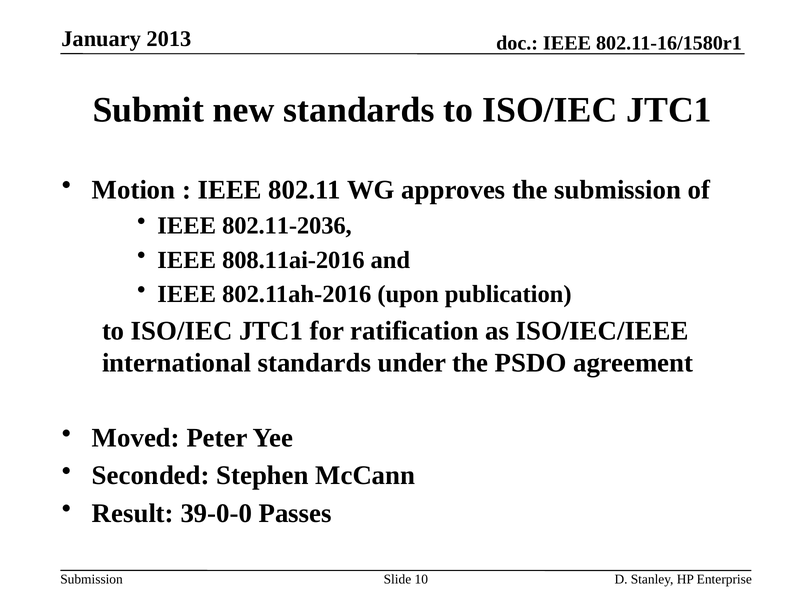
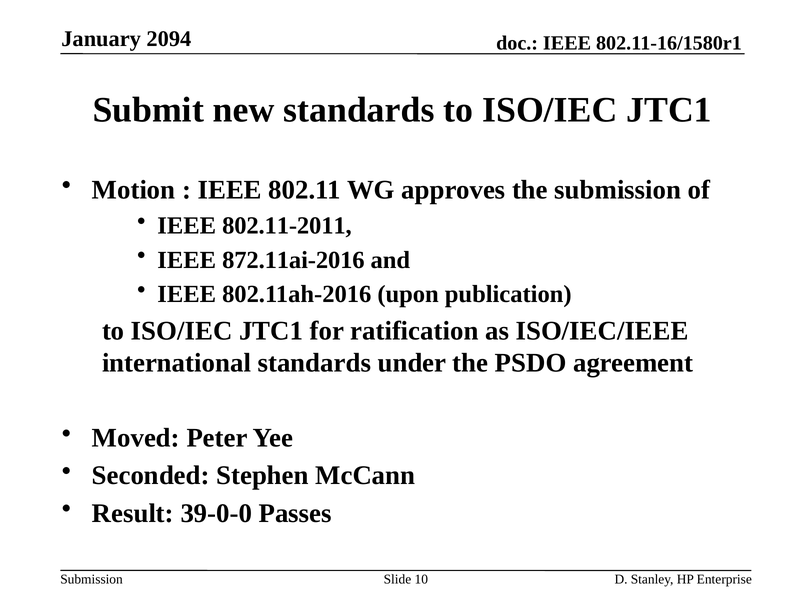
2013: 2013 -> 2094
802.11-2036: 802.11-2036 -> 802.11-2011
808.11ai-2016: 808.11ai-2016 -> 872.11ai-2016
